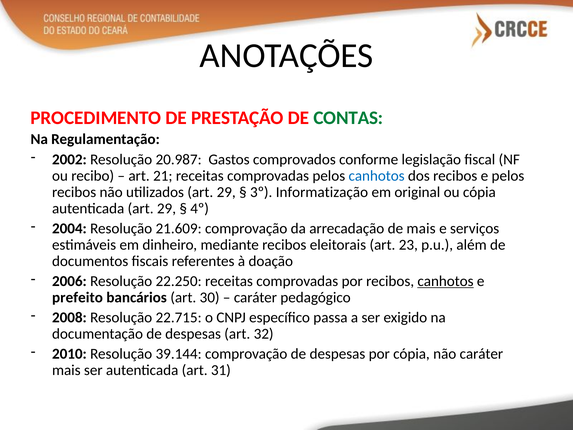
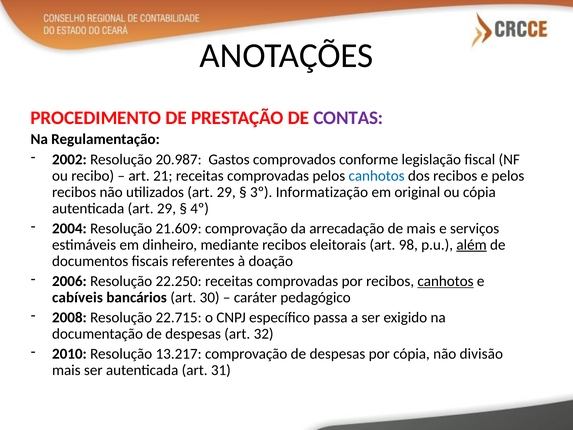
CONTAS colour: green -> purple
23: 23 -> 98
além underline: none -> present
prefeito: prefeito -> cabíveis
39.144: 39.144 -> 13.217
não caráter: caráter -> divisão
